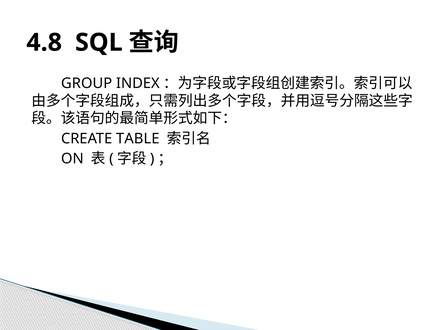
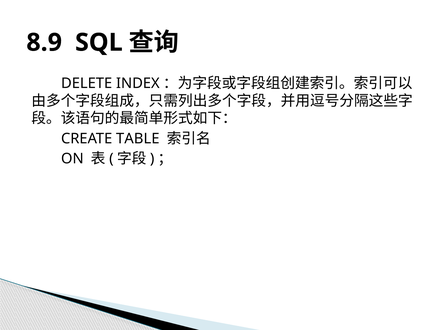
4.8: 4.8 -> 8.9
GROUP: GROUP -> DELETE
